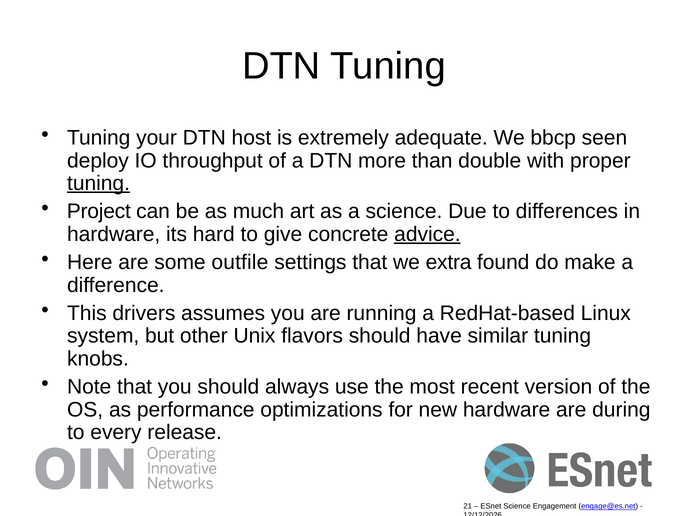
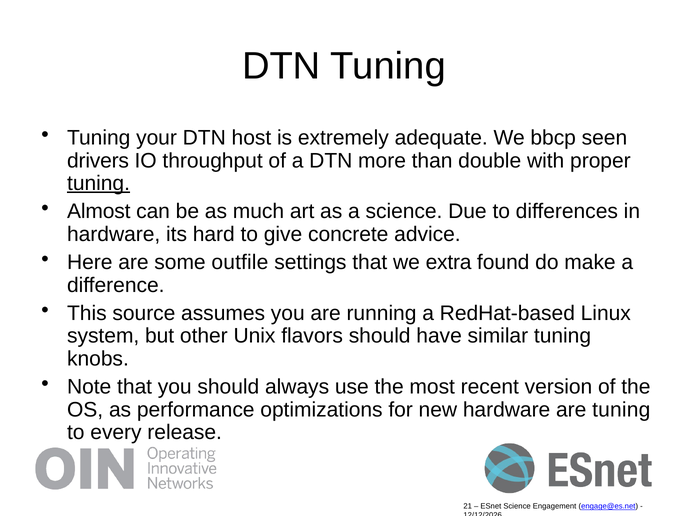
deploy: deploy -> drivers
Project: Project -> Almost
advice underline: present -> none
drivers: drivers -> source
are during: during -> tuning
